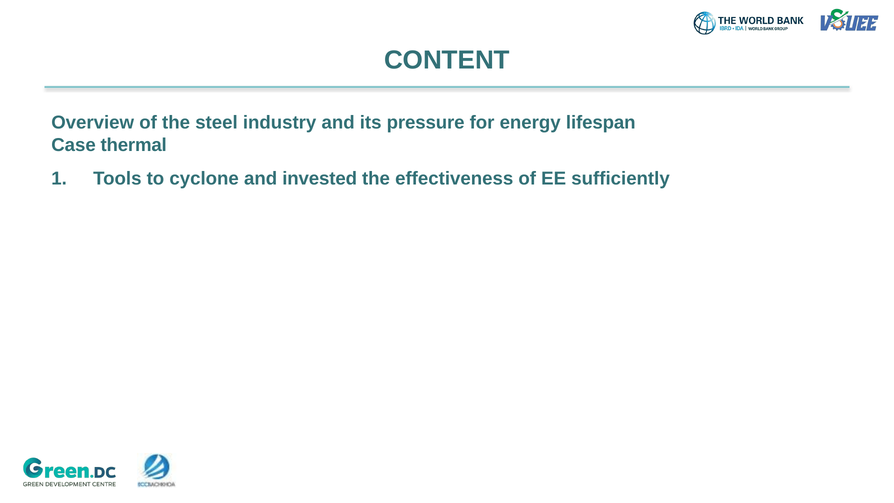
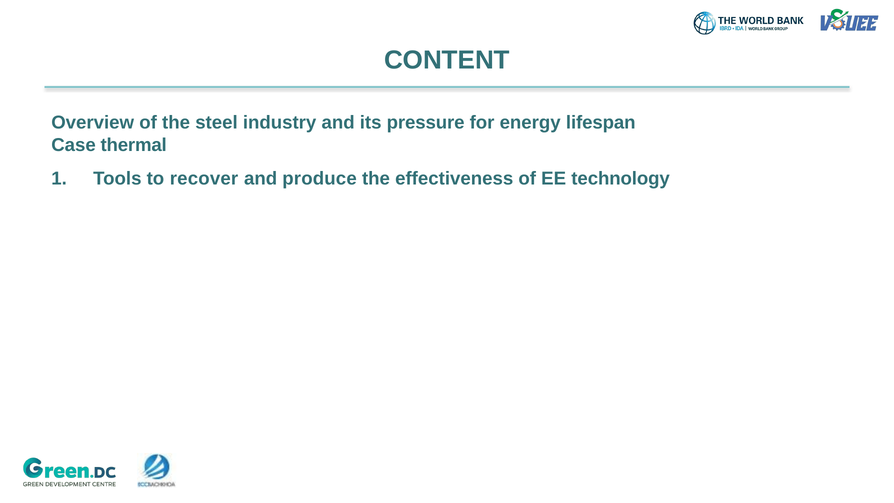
cyclone: cyclone -> recover
invested: invested -> produce
sufficiently: sufficiently -> technology
